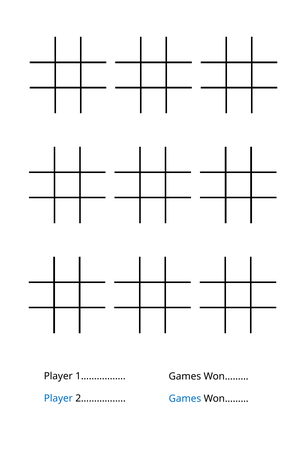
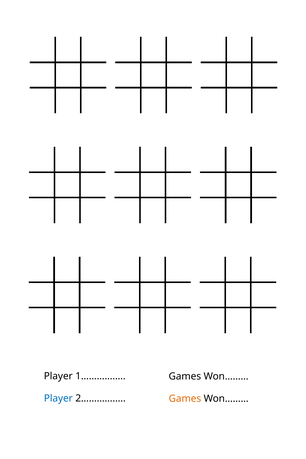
Games at (185, 399) colour: blue -> orange
